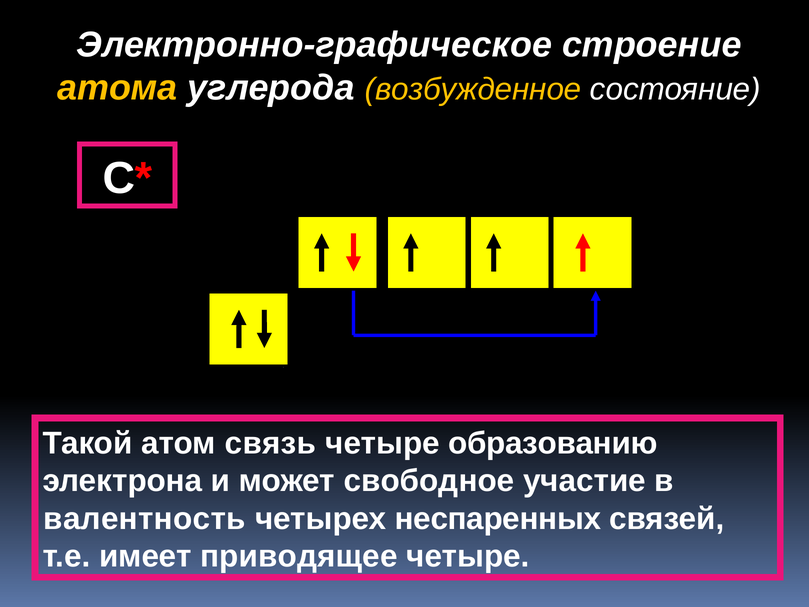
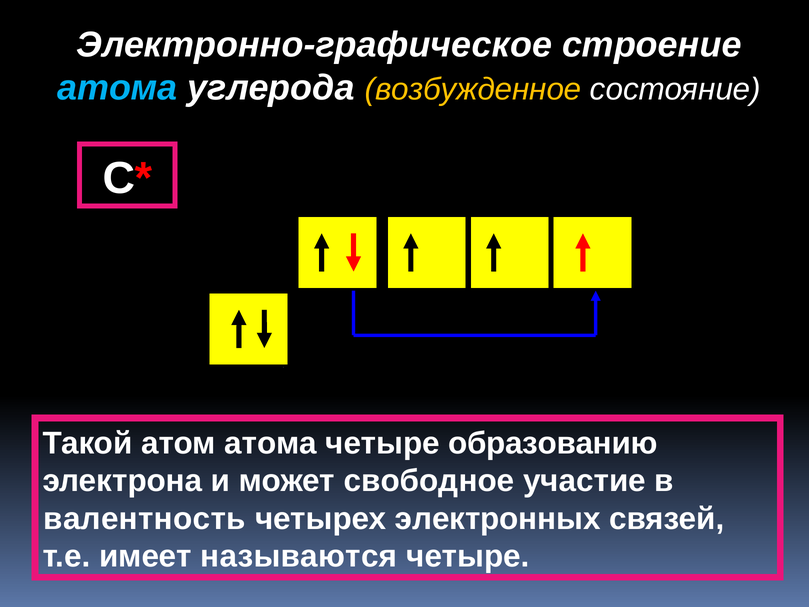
атома at (117, 88) colour: yellow -> light blue
атом связь: связь -> атома
неспаренных: неспаренных -> электронных
приводящее: приводящее -> называются
